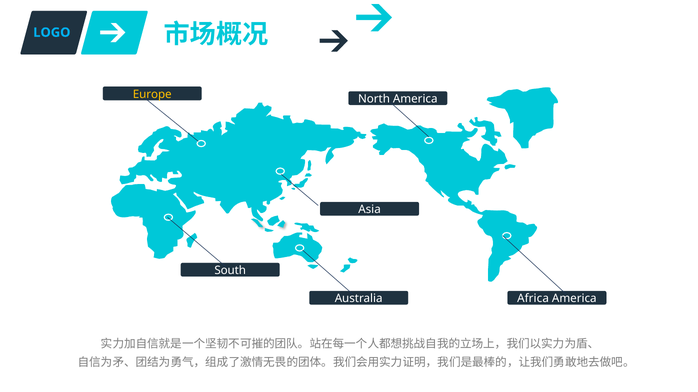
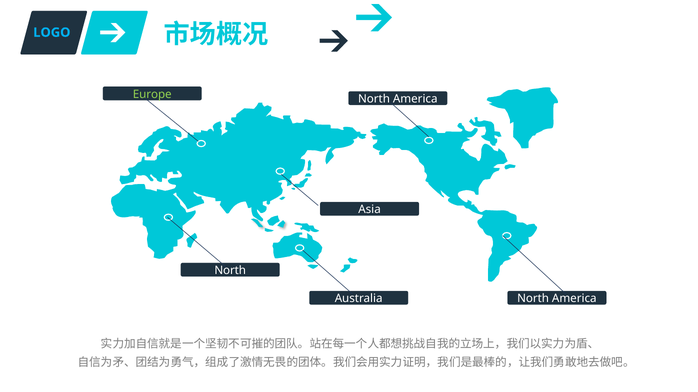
Europe colour: yellow -> light green
South at (230, 271): South -> North
Africa at (533, 299): Africa -> North
